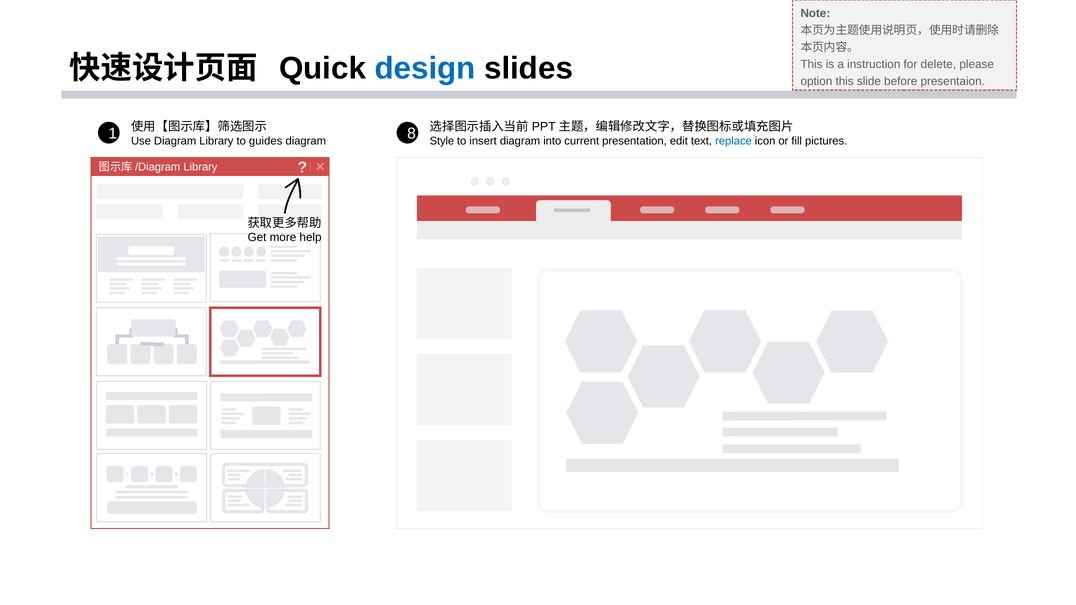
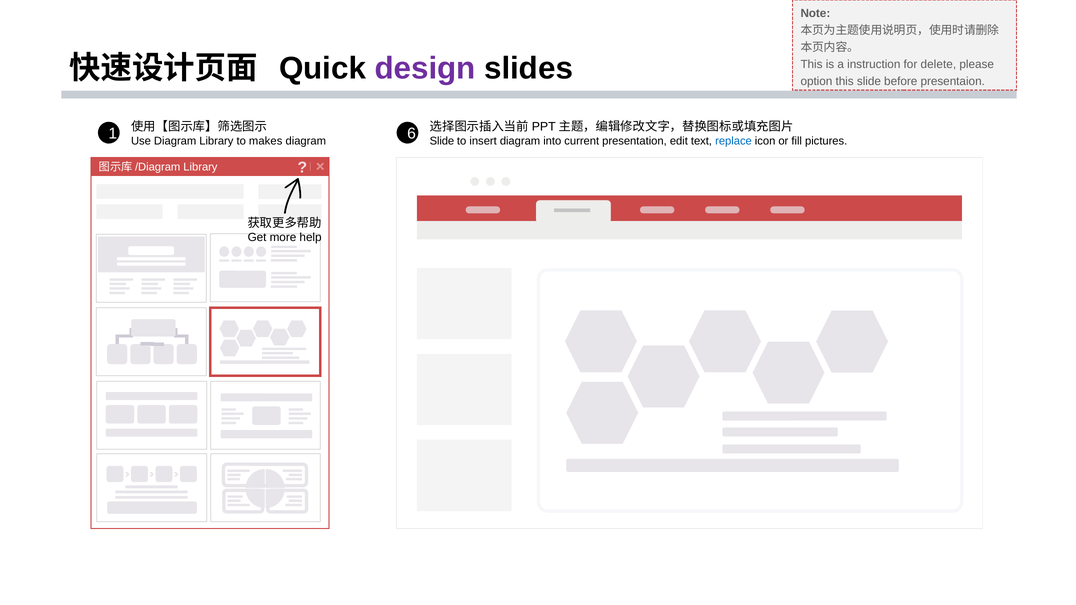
design colour: blue -> purple
8: 8 -> 6
guides: guides -> makes
Style at (442, 141): Style -> Slide
